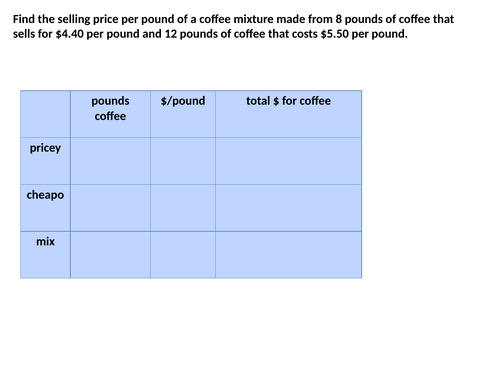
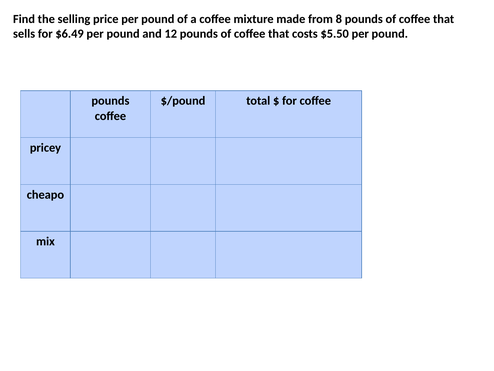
$4.40: $4.40 -> $6.49
